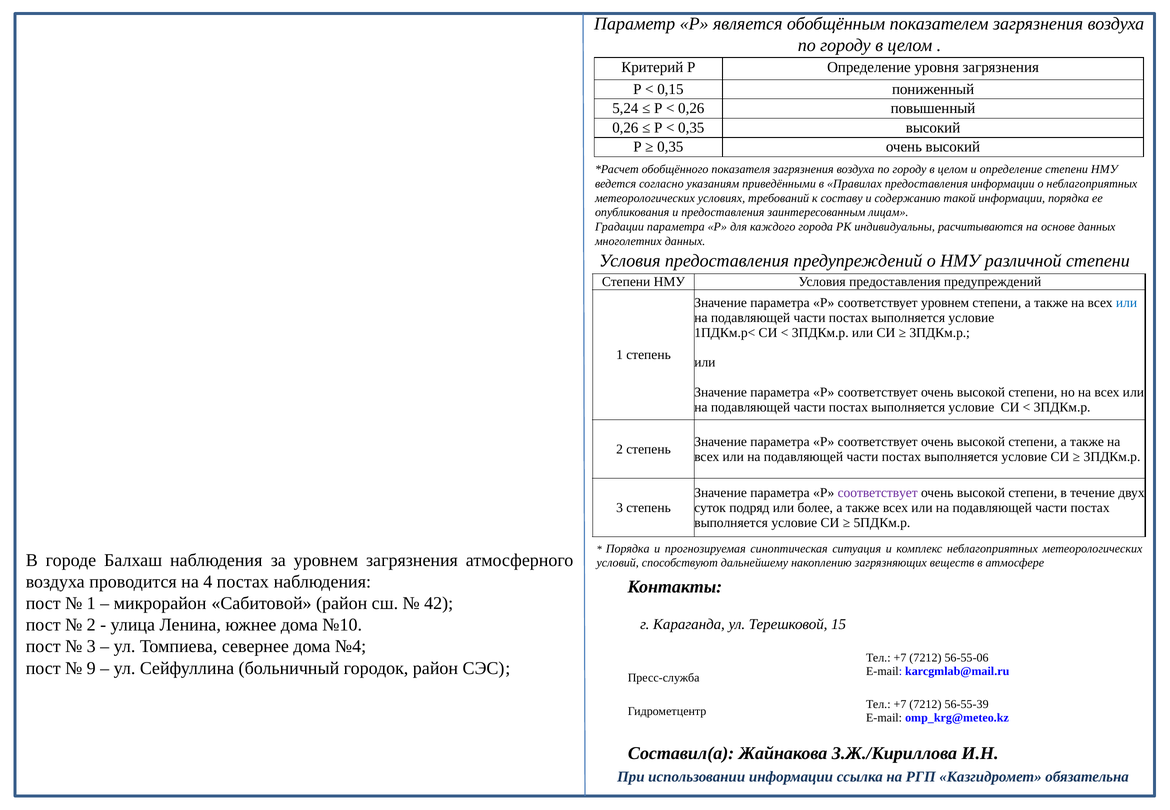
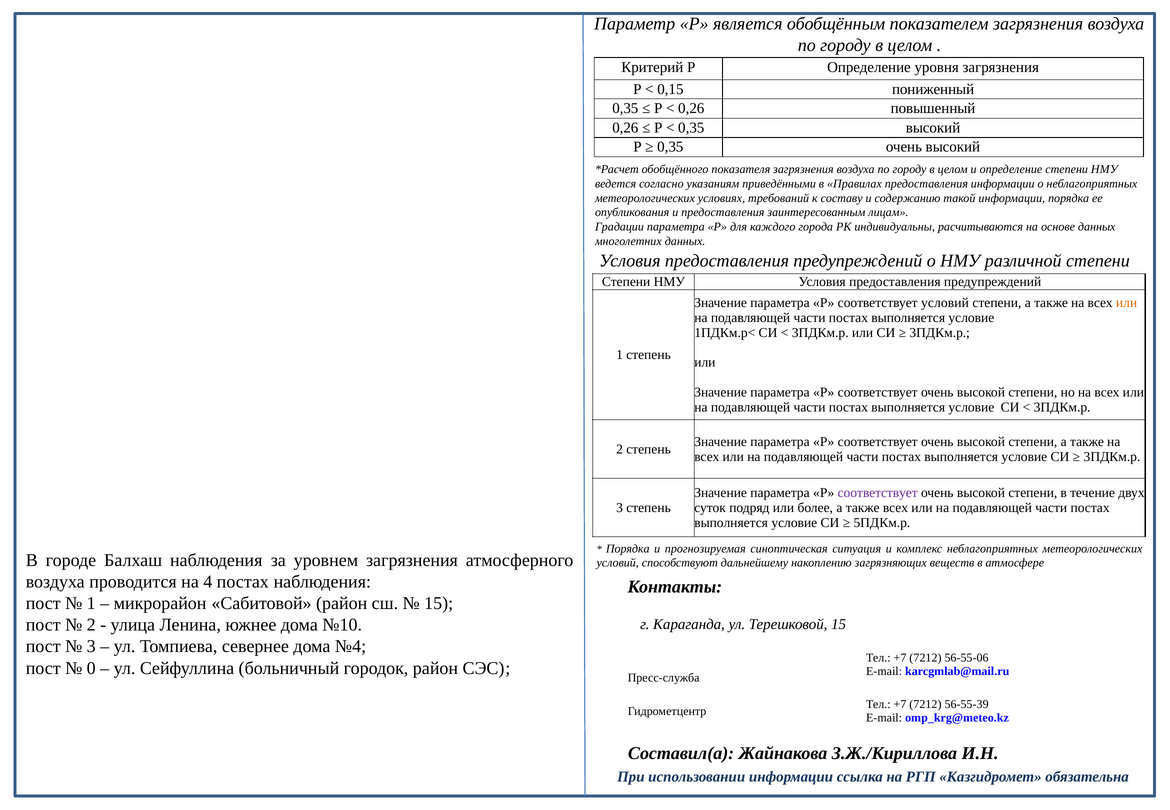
5,24 at (625, 108): 5,24 -> 0,35
соответствует уровнем: уровнем -> условий
или at (1127, 303) colour: blue -> orange
42 at (439, 603): 42 -> 15
9: 9 -> 0
